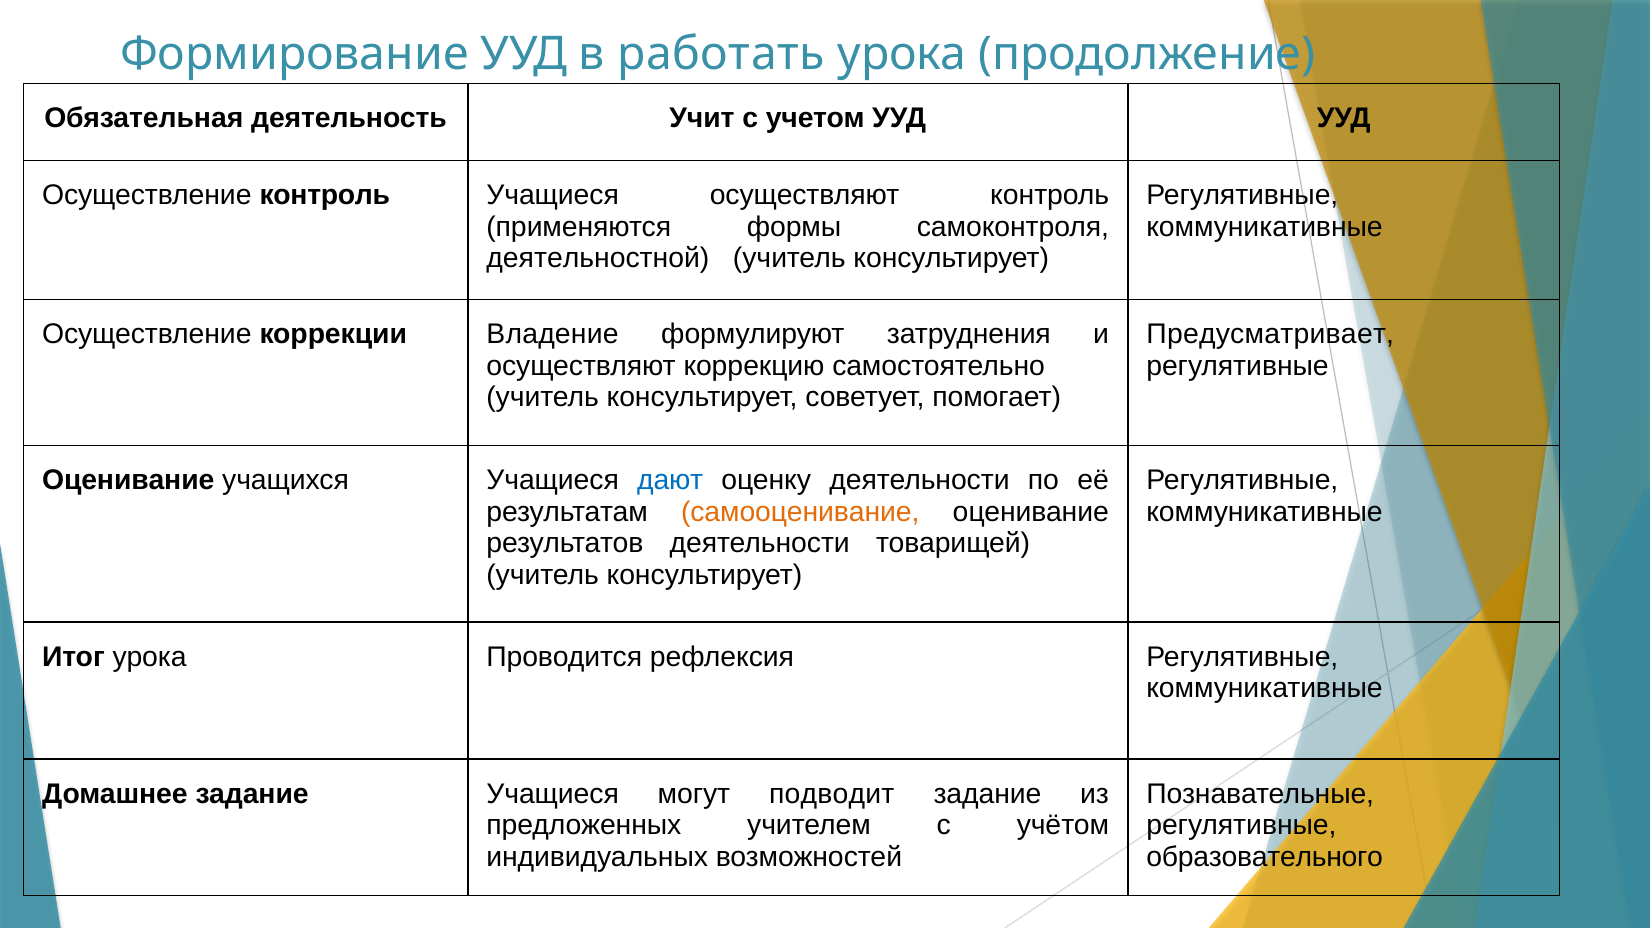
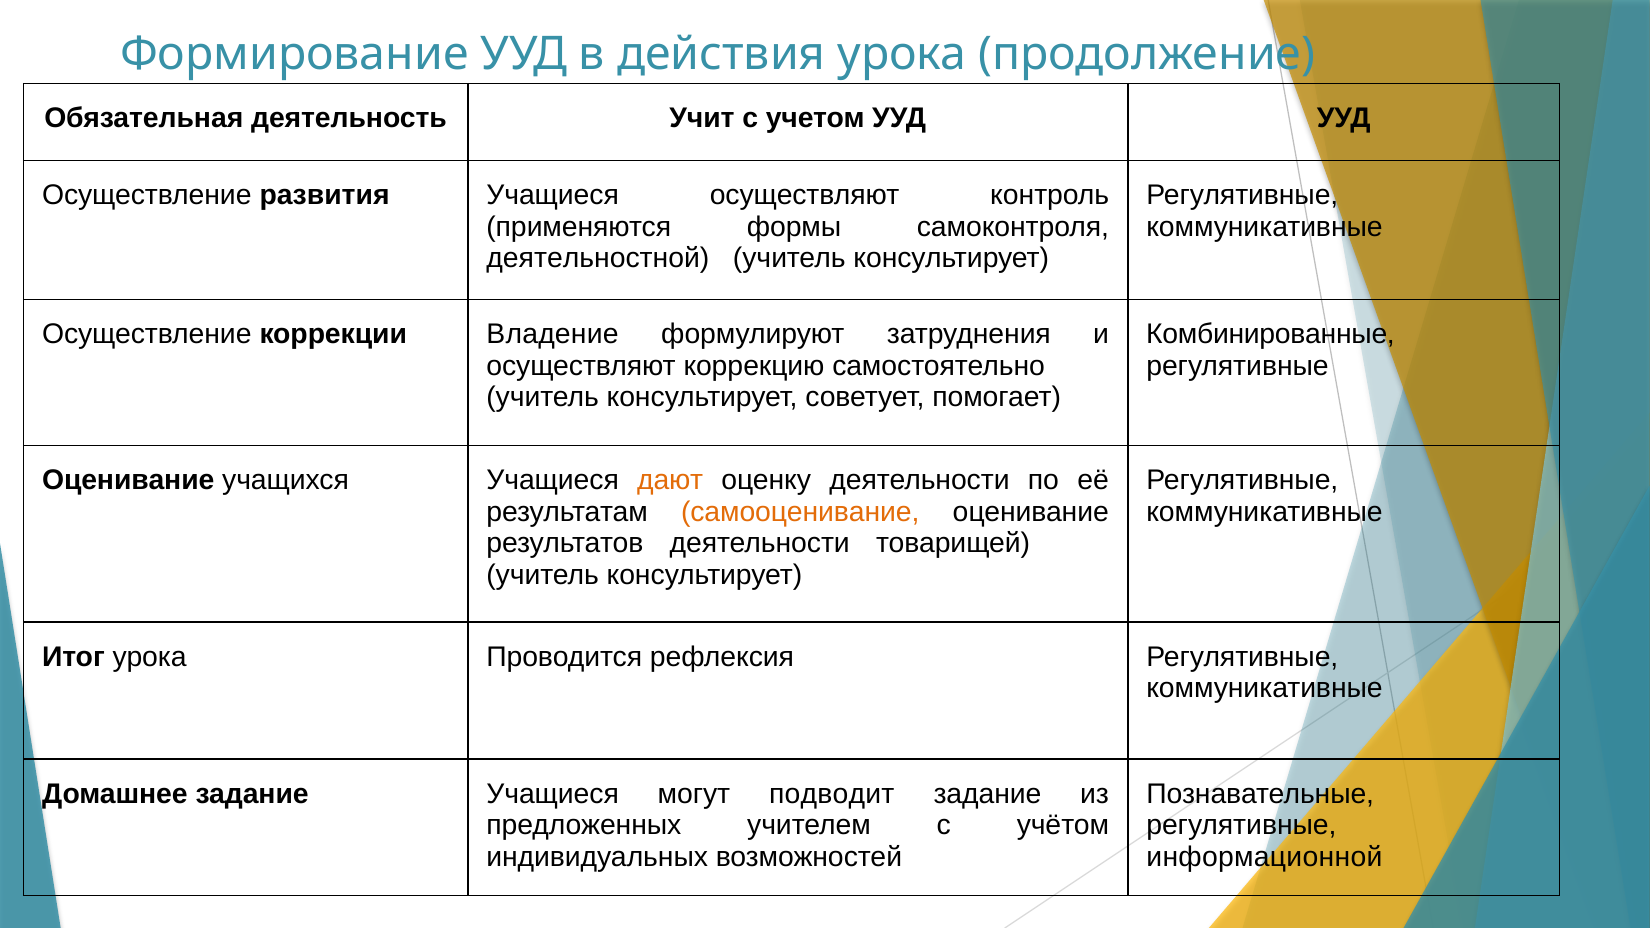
работать: работать -> действия
Осуществление контроль: контроль -> развития
Предусматривает: Предусматривает -> Комбинированные
дают colour: blue -> orange
образовательного: образовательного -> информационной
